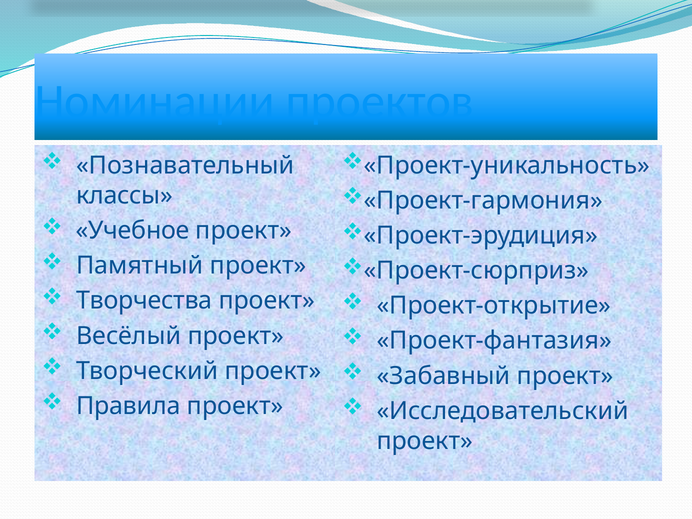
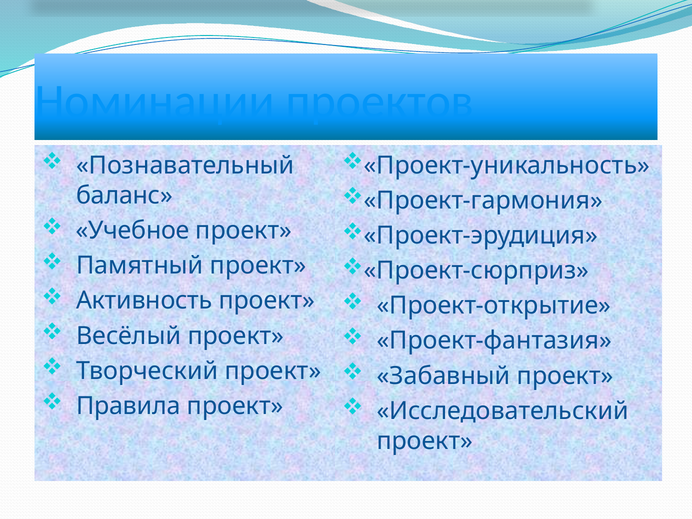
классы: классы -> баланс
Творчества: Творчества -> Активность
